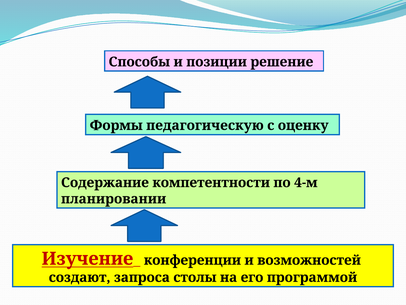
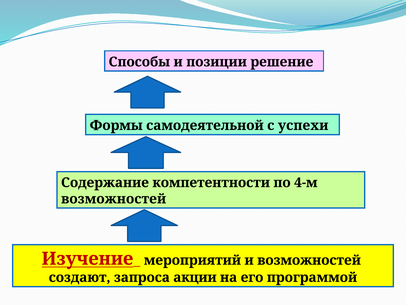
педагогическую: педагогическую -> самодеятельной
оценку: оценку -> успехи
планировании at (114, 199): планировании -> возможностей
конференции: конференции -> мероприятий
столы: столы -> акции
